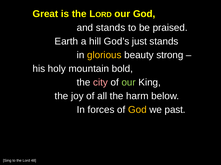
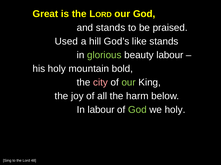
Earth: Earth -> Used
just: just -> like
glorious colour: yellow -> light green
beauty strong: strong -> labour
In forces: forces -> labour
God at (137, 110) colour: yellow -> light green
we past: past -> holy
